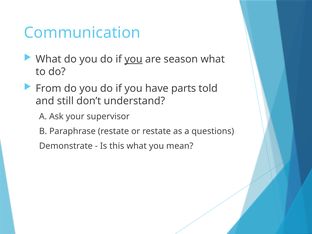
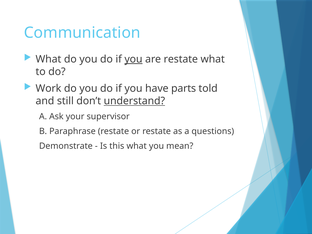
are season: season -> restate
From: From -> Work
understand underline: none -> present
